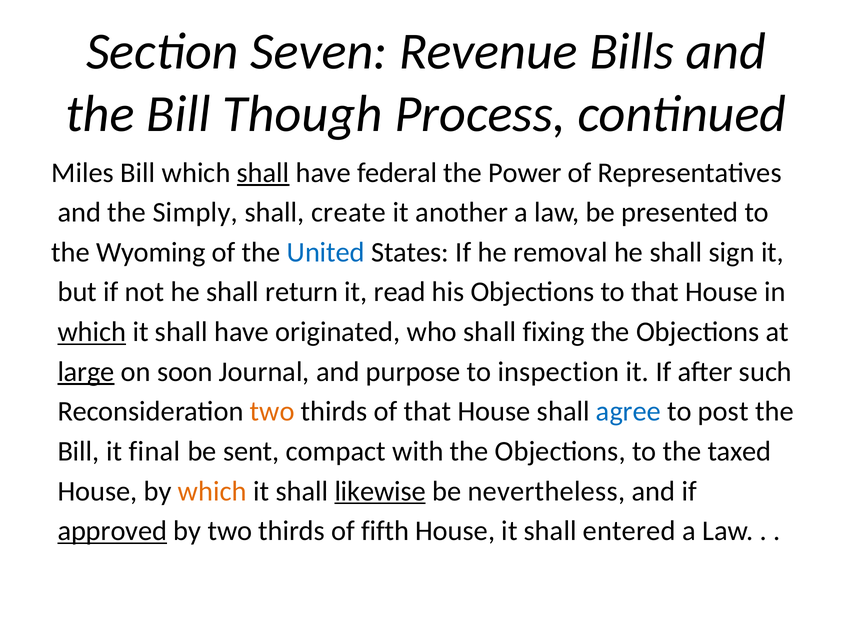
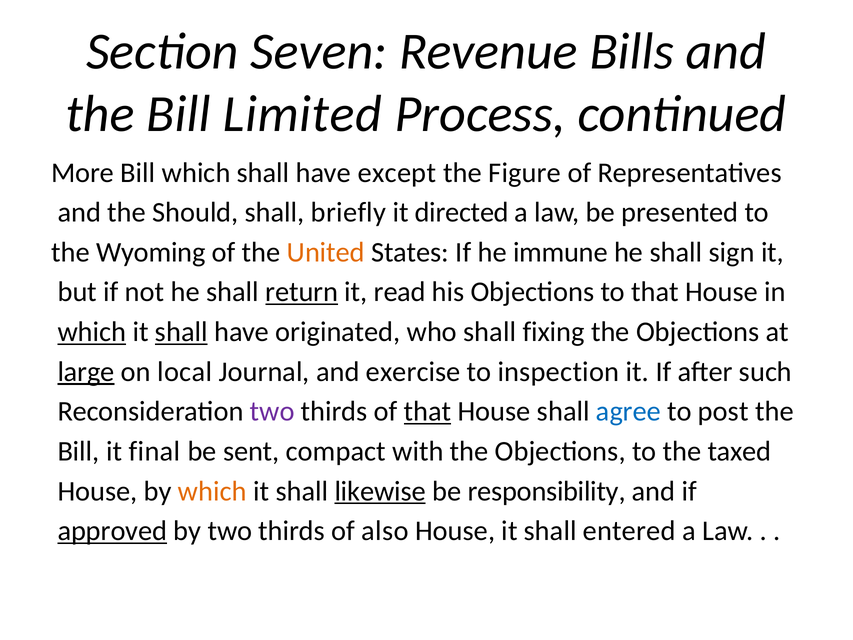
Though: Though -> Limited
Miles: Miles -> More
shall at (263, 173) underline: present -> none
federal: federal -> except
Power: Power -> Figure
Simply: Simply -> Should
create: create -> briefly
another: another -> directed
United colour: blue -> orange
removal: removal -> immune
return underline: none -> present
shall at (181, 332) underline: none -> present
soon: soon -> local
purpose: purpose -> exercise
two at (272, 411) colour: orange -> purple
that at (428, 411) underline: none -> present
nevertheless: nevertheless -> responsibility
fifth: fifth -> also
